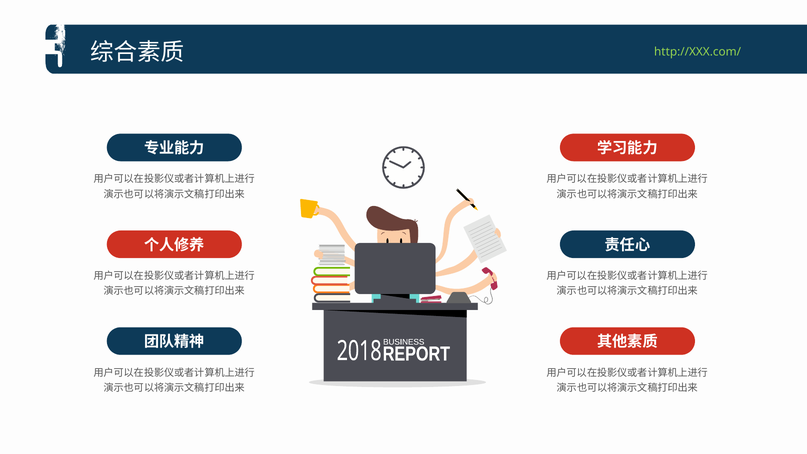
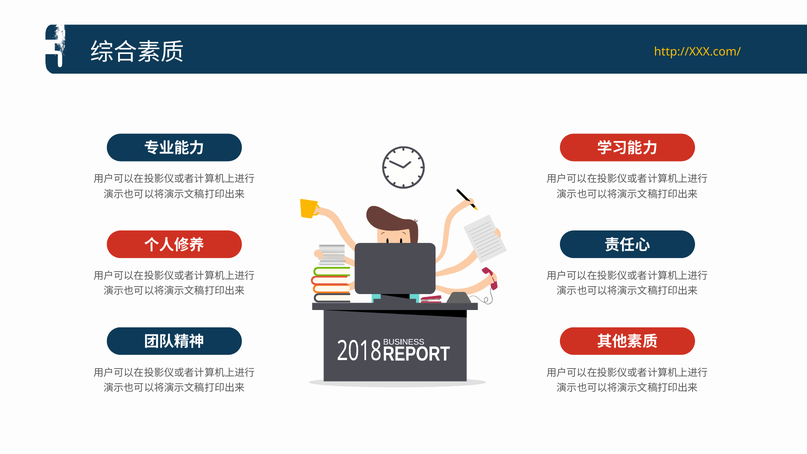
http://XXX.com/ colour: light green -> yellow
